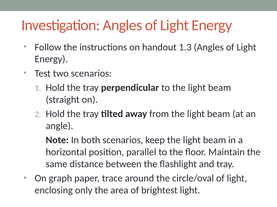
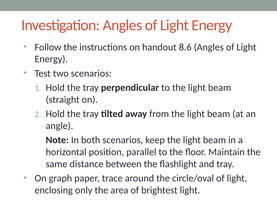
1.3: 1.3 -> 8.6
